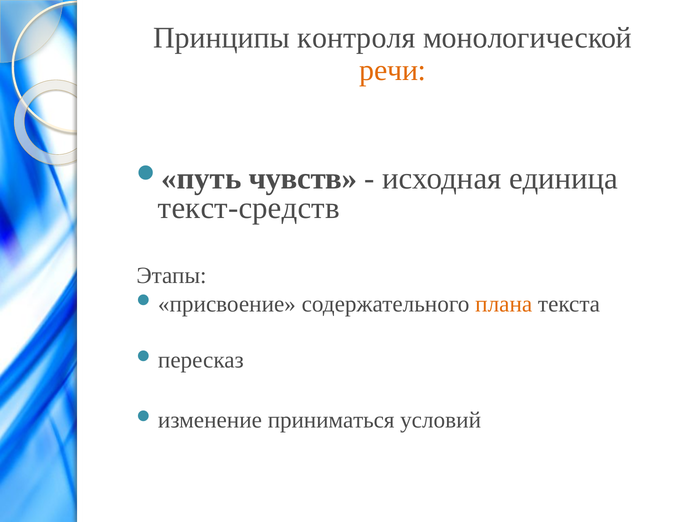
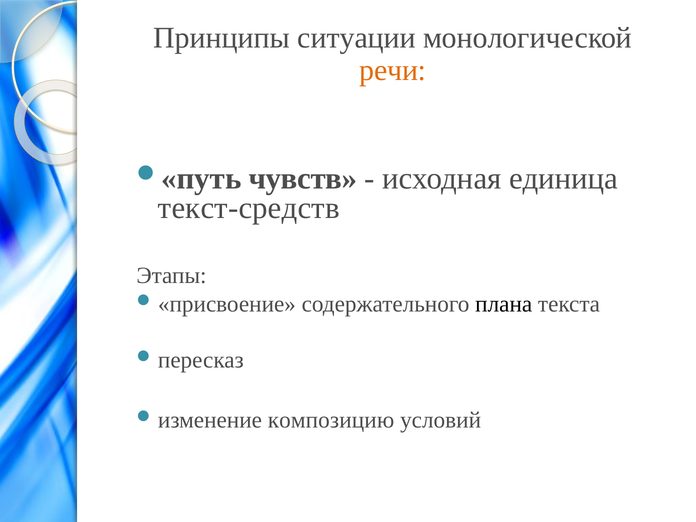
контроля: контроля -> ситуации
плана colour: orange -> black
приниматься: приниматься -> композицию
